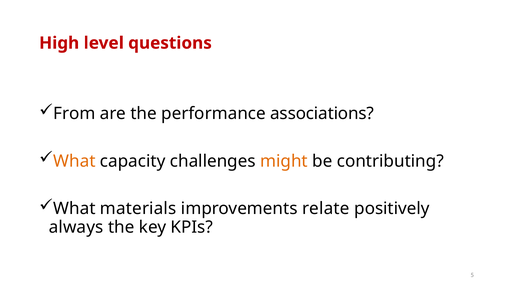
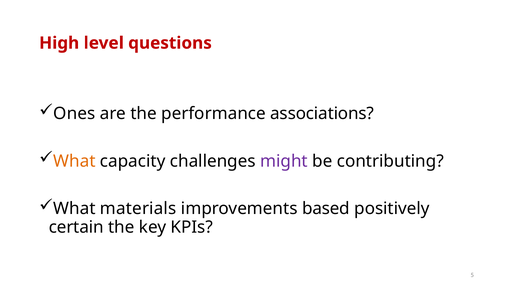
From: From -> Ones
might colour: orange -> purple
relate: relate -> based
always: always -> certain
